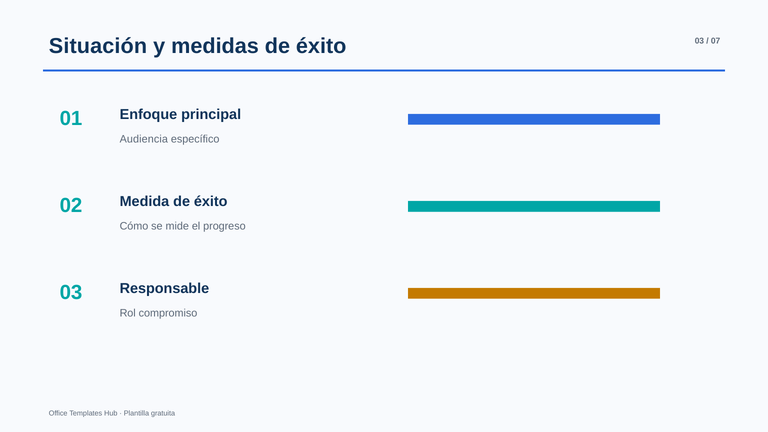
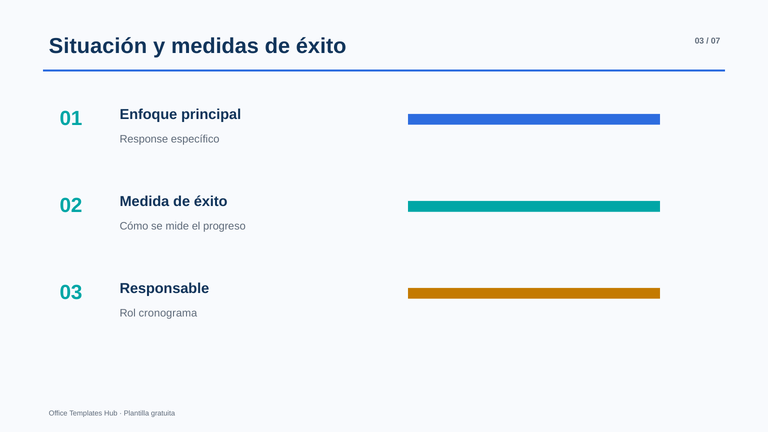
Audiencia: Audiencia -> Response
compromiso: compromiso -> cronograma
